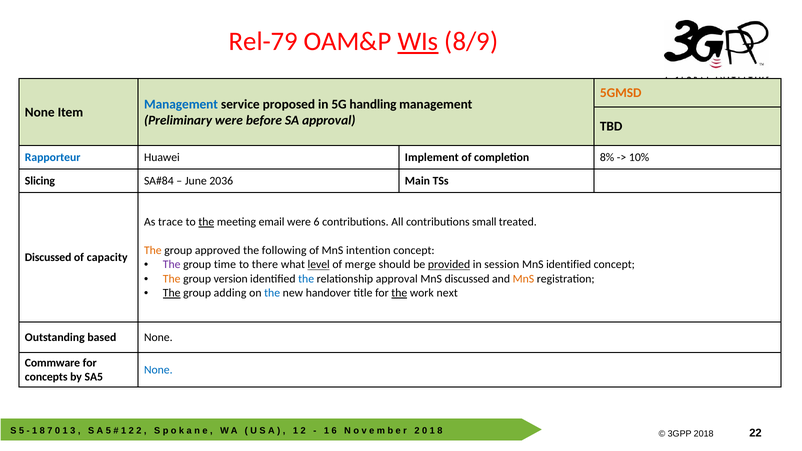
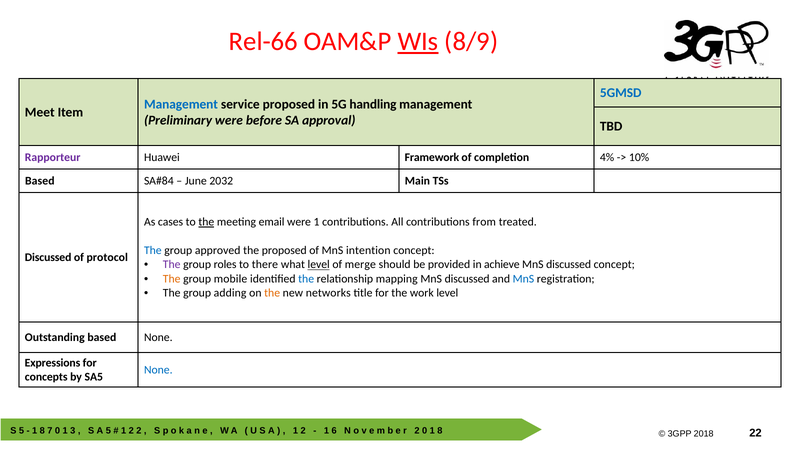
Rel-79: Rel-79 -> Rel-66
5GMSD colour: orange -> blue
None at (40, 112): None -> Meet
Rapporteur colour: blue -> purple
Implement: Implement -> Framework
8%: 8% -> 4%
Slicing at (40, 181): Slicing -> Based
2036: 2036 -> 2032
trace: trace -> cases
were 6: 6 -> 1
small: small -> from
The at (153, 250) colour: orange -> blue
the following: following -> proposed
capacity: capacity -> protocol
time: time -> roles
provided underline: present -> none
session: session -> achieve
identified at (569, 265): identified -> discussed
version: version -> mobile
relationship approval: approval -> mapping
MnS at (523, 279) colour: orange -> blue
The at (172, 293) underline: present -> none
the at (272, 293) colour: blue -> orange
handover: handover -> networks
the at (399, 293) underline: present -> none
work next: next -> level
Commware: Commware -> Expressions
